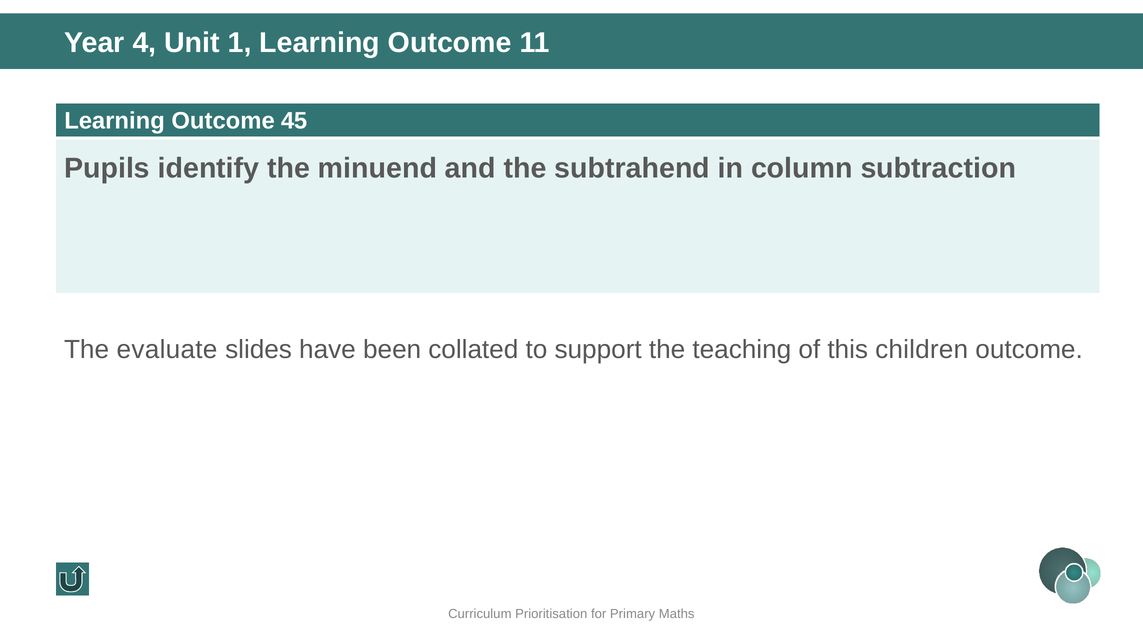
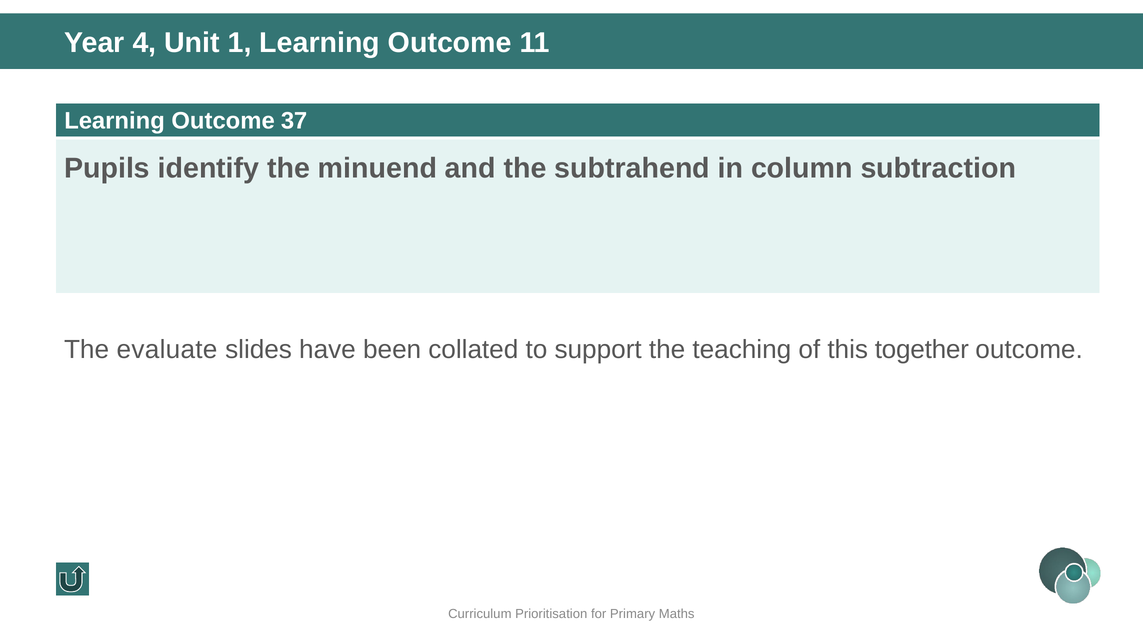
45: 45 -> 37
children: children -> together
